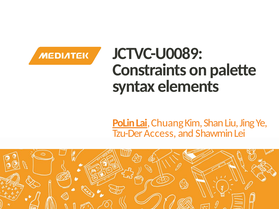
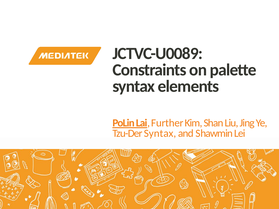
Chuang: Chuang -> Further
Tzu-Der Access: Access -> Syntax
